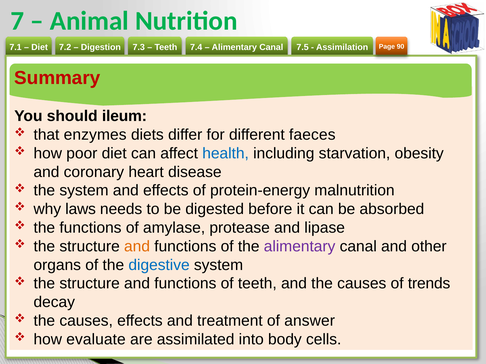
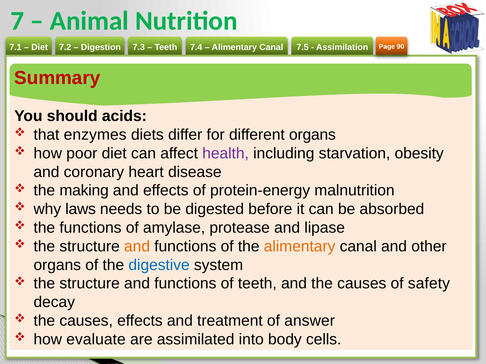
ileum: ileum -> acids
different faeces: faeces -> organs
health colour: blue -> purple
the system: system -> making
alimentary at (300, 247) colour: purple -> orange
trends: trends -> safety
